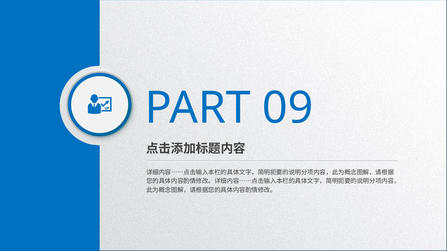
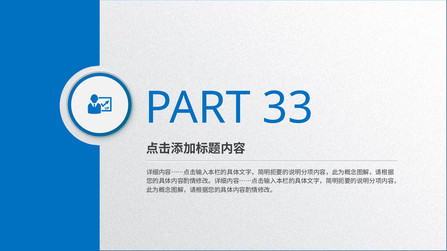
09: 09 -> 33
